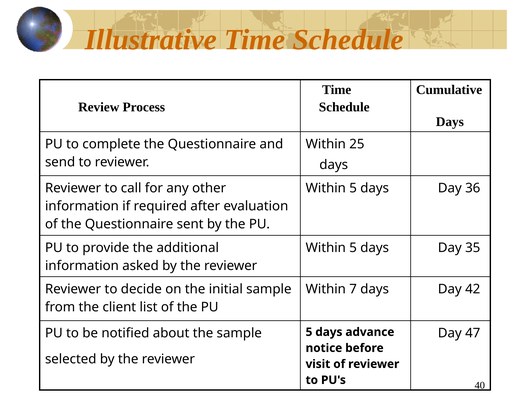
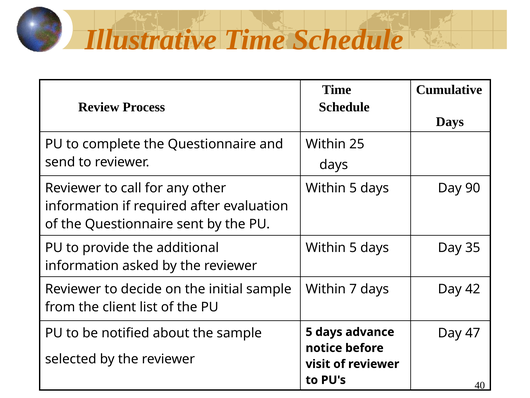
36: 36 -> 90
